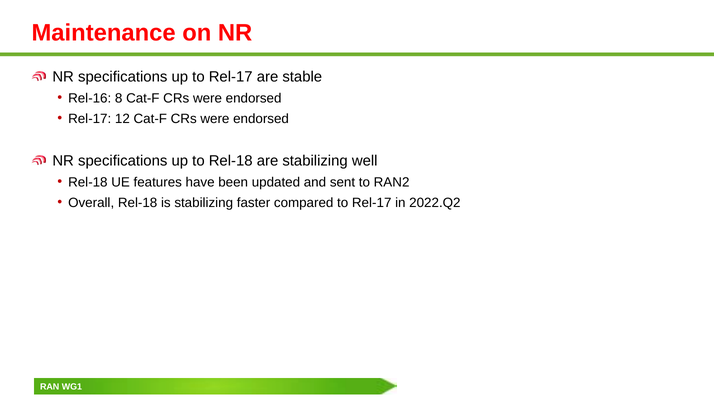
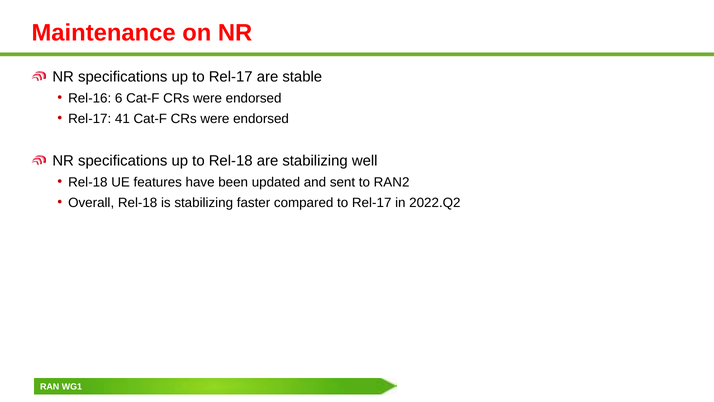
8: 8 -> 6
12: 12 -> 41
